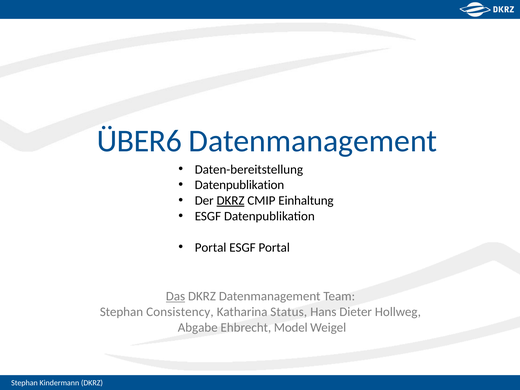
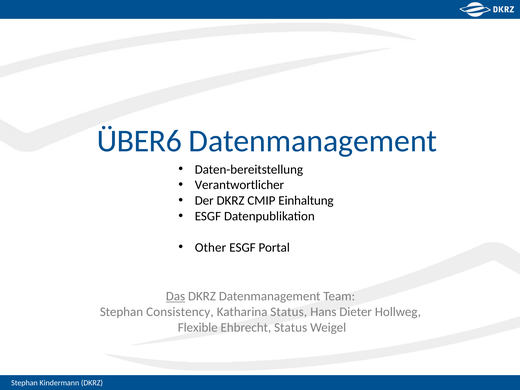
Datenpublikation at (239, 185): Datenpublikation -> Verantwortlicher
DKRZ at (231, 201) underline: present -> none
Portal at (211, 247): Portal -> Other
Abgabe: Abgabe -> Flexible
Ehbrecht Model: Model -> Status
